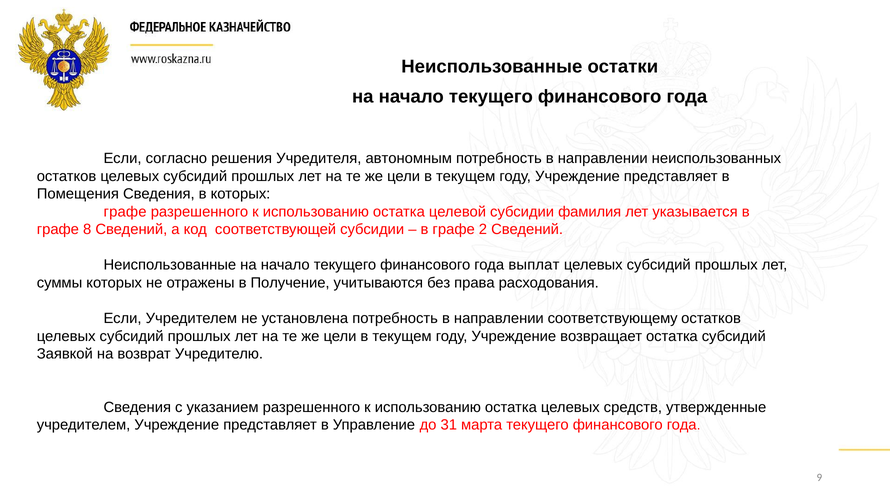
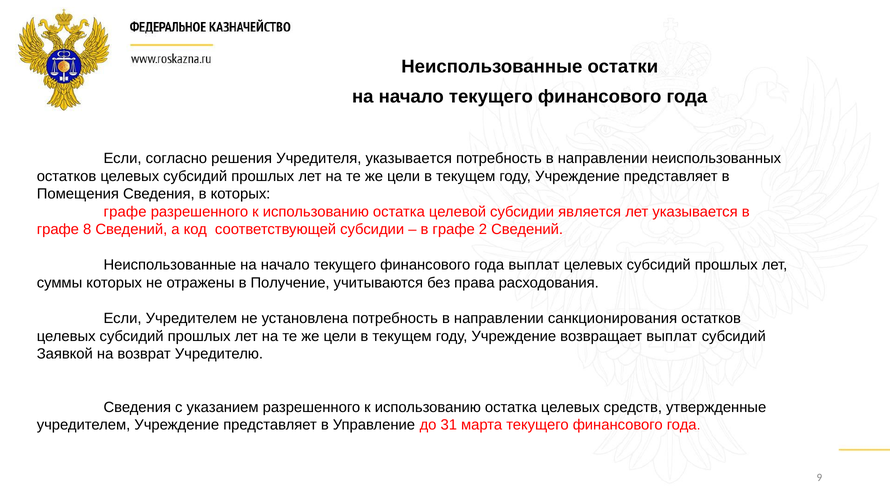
Учредителя автономным: автономным -> указывается
фамилия: фамилия -> является
соответствующему: соответствующему -> санкционирования
возвращает остатка: остатка -> выплат
